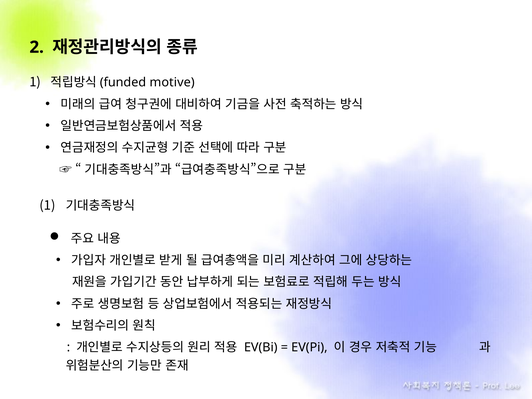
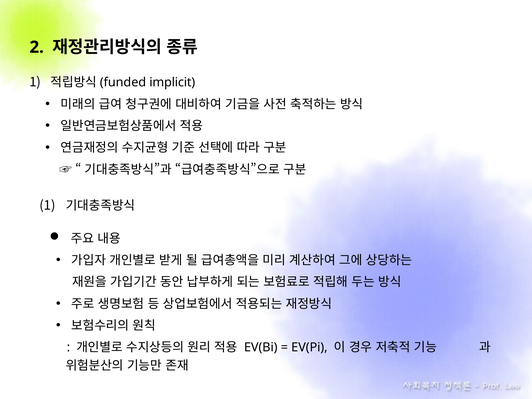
motive: motive -> implicit
